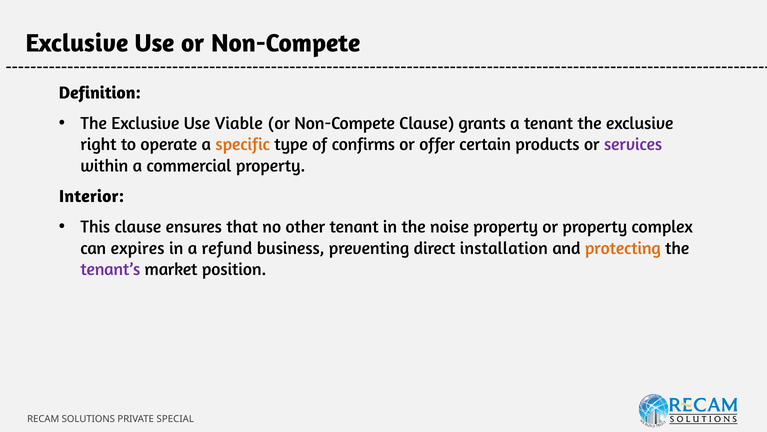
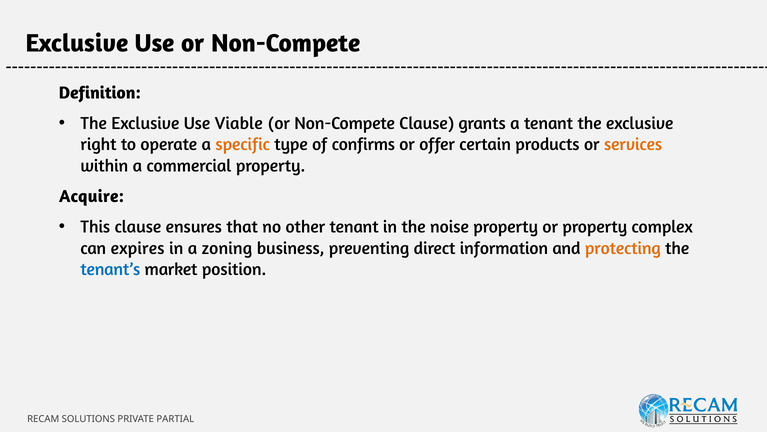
services colour: purple -> orange
Interior: Interior -> Acquire
refund: refund -> zoning
installation: installation -> information
tenant’s colour: purple -> blue
SPECIAL: SPECIAL -> PARTIAL
